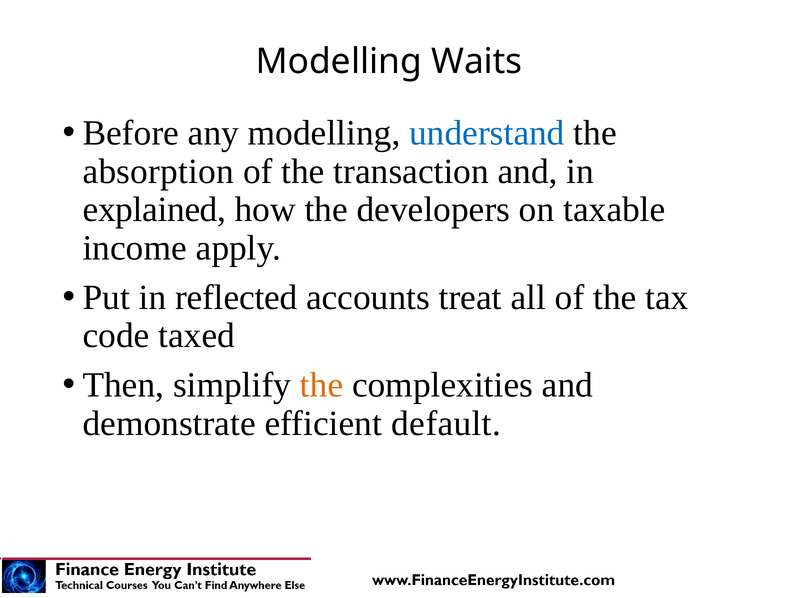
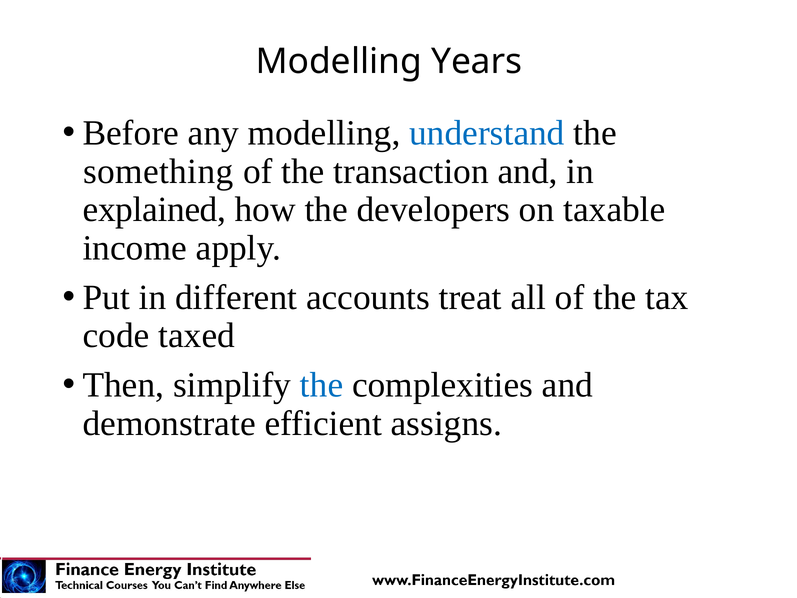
Waits: Waits -> Years
absorption: absorption -> something
reflected: reflected -> different
the at (322, 385) colour: orange -> blue
default: default -> assigns
